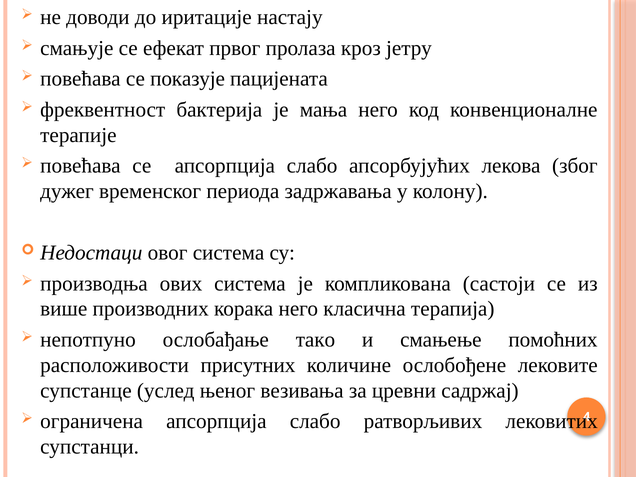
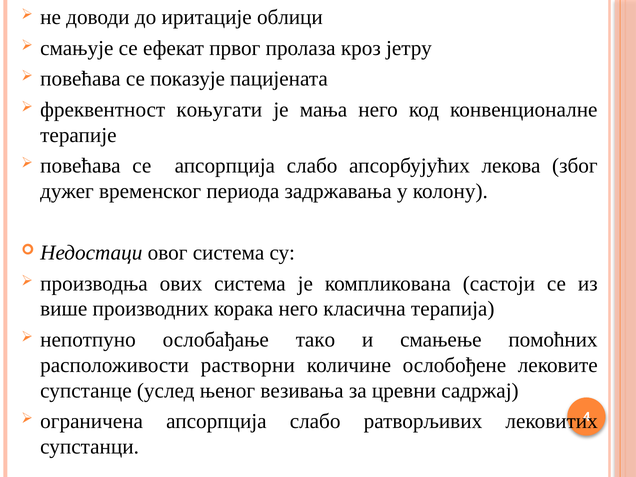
настају: настају -> облици
бактерија: бактерија -> коњугати
присутних: присутних -> растворни
